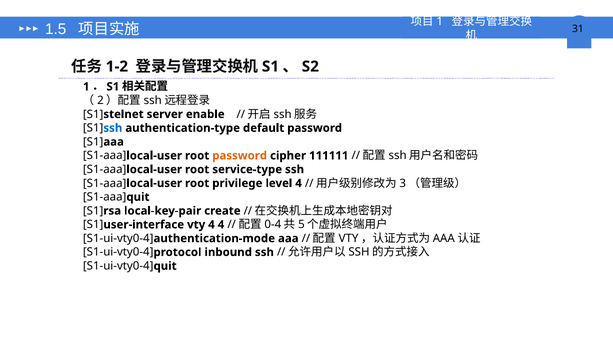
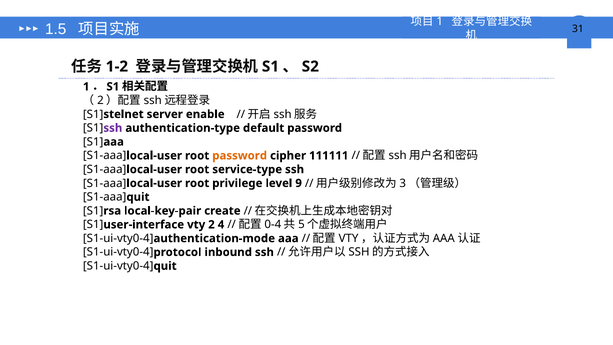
ssh at (113, 128) colour: blue -> purple
level 4: 4 -> 9
vty 4: 4 -> 2
